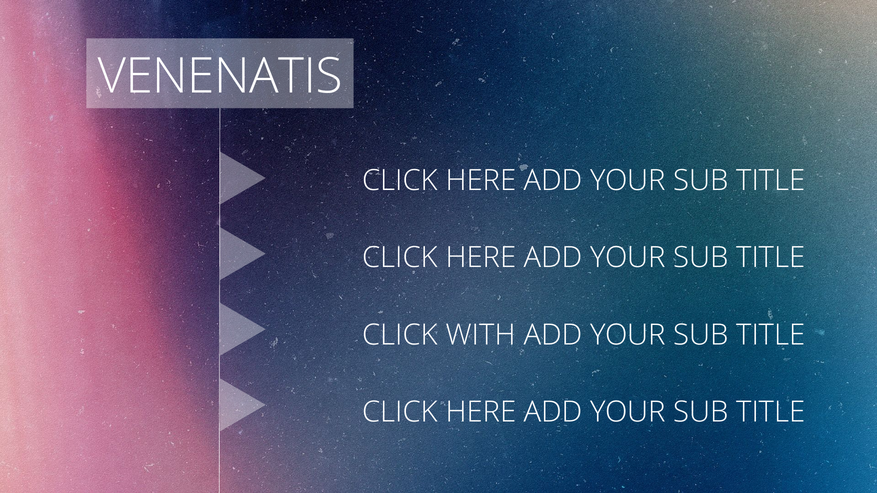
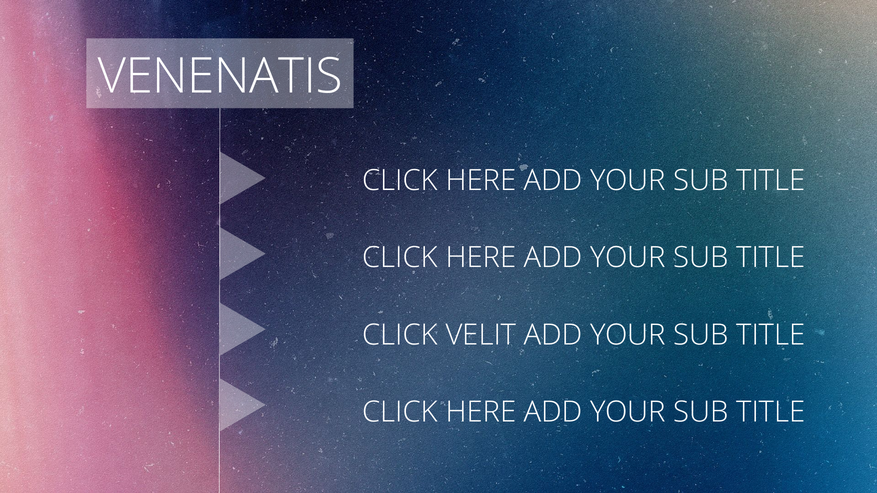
WITH: WITH -> VELIT
